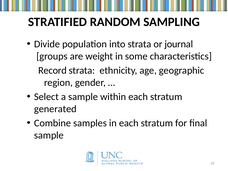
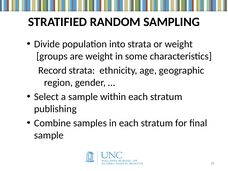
or journal: journal -> weight
generated: generated -> publishing
